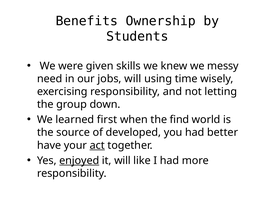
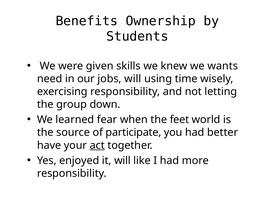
messy: messy -> wants
first: first -> fear
find: find -> feet
developed: developed -> participate
enjoyed underline: present -> none
